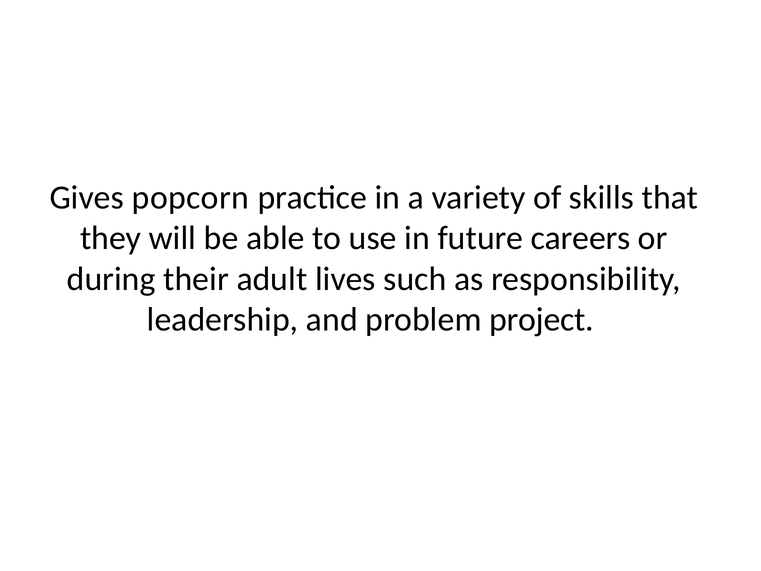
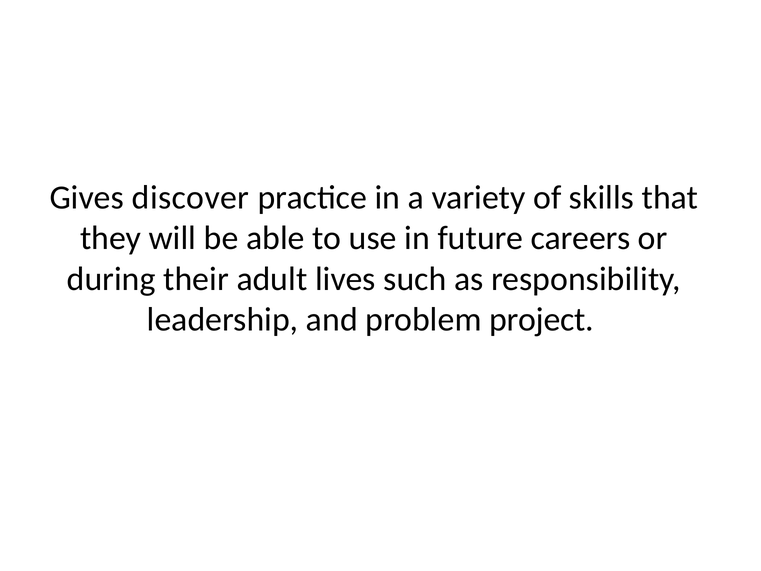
popcorn: popcorn -> discover
